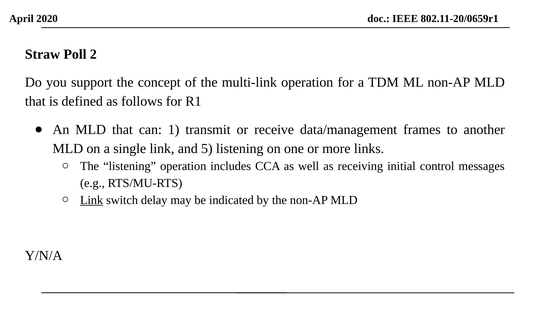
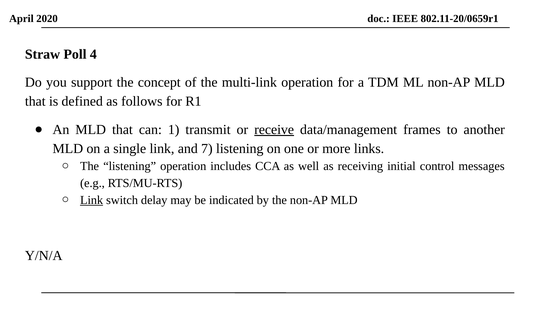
2: 2 -> 4
receive underline: none -> present
5: 5 -> 7
